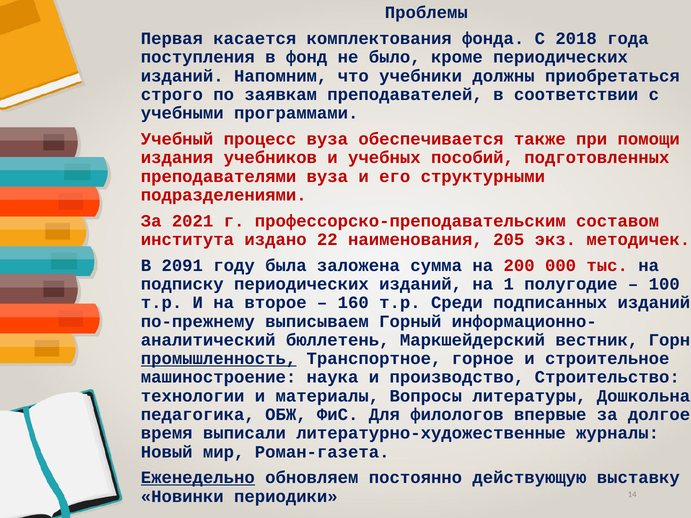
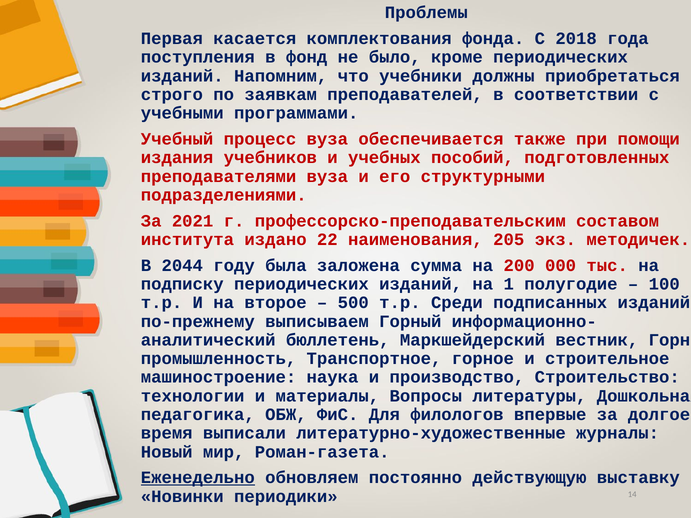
2091: 2091 -> 2044
160: 160 -> 500
промышленность underline: present -> none
